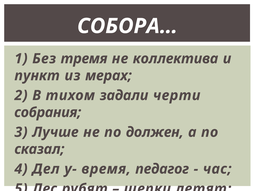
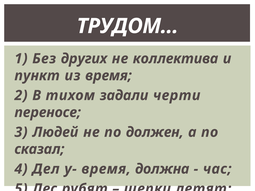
СОБОРА…: СОБОРА… -> ТРУДОМ…
тремя: тремя -> других
из мерах: мерах -> время
собрания: собрания -> переносе
Лучше: Лучше -> Людей
педагог: педагог -> должна
